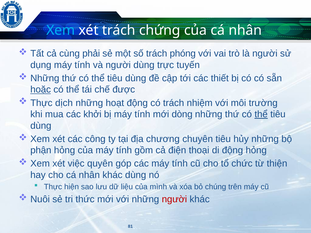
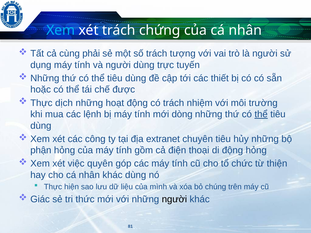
phóng: phóng -> tượng
hoặc underline: present -> none
khởi: khởi -> lệnh
chương: chương -> extranet
Nuôi: Nuôi -> Giác
người at (174, 199) colour: red -> black
